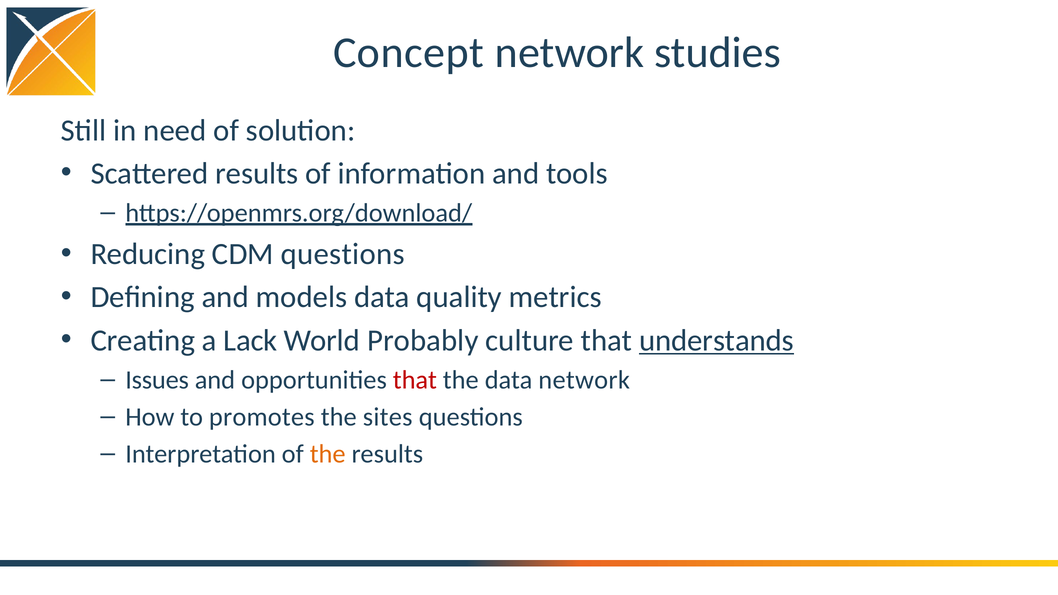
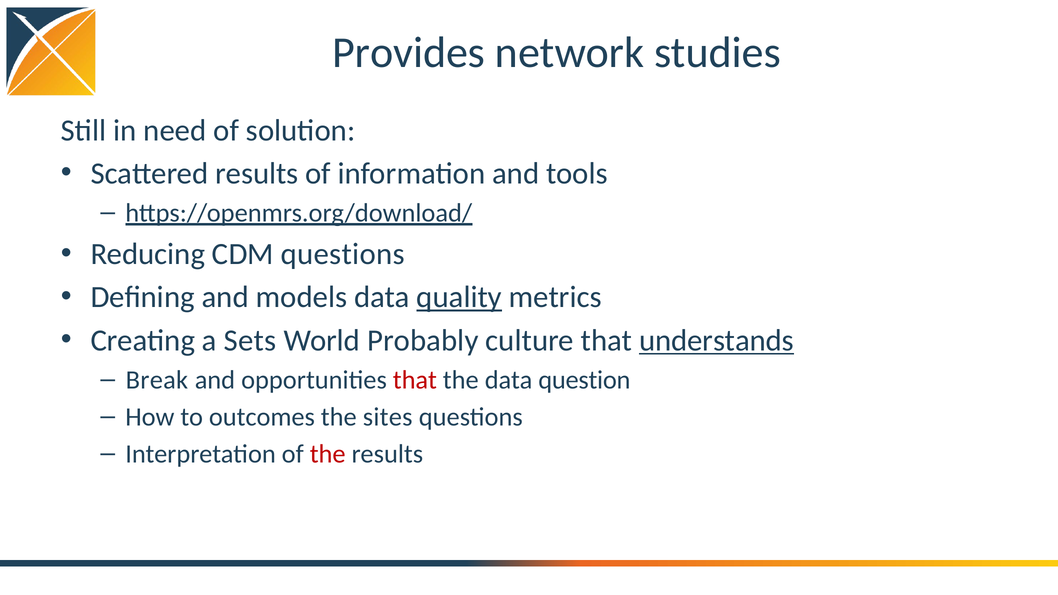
Concept: Concept -> Provides
quality underline: none -> present
Lack: Lack -> Sets
Issues: Issues -> Break
data network: network -> question
promotes: promotes -> outcomes
the at (328, 454) colour: orange -> red
